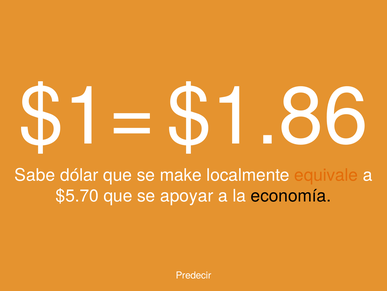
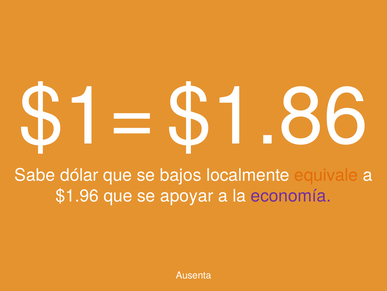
make: make -> bajos
$5.70: $5.70 -> $1.96
economía colour: black -> purple
Predecir: Predecir -> Ausenta
